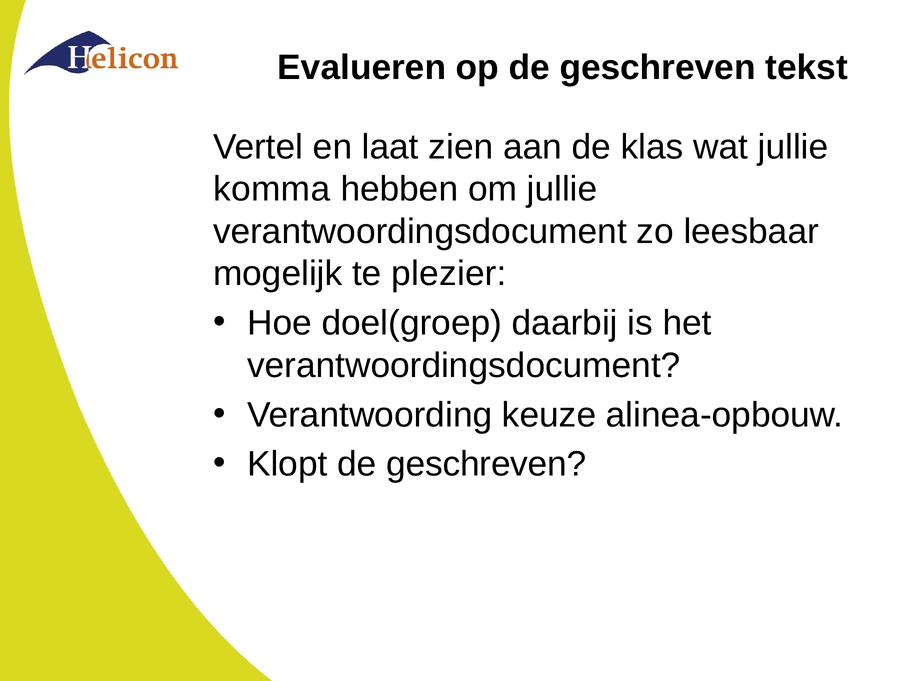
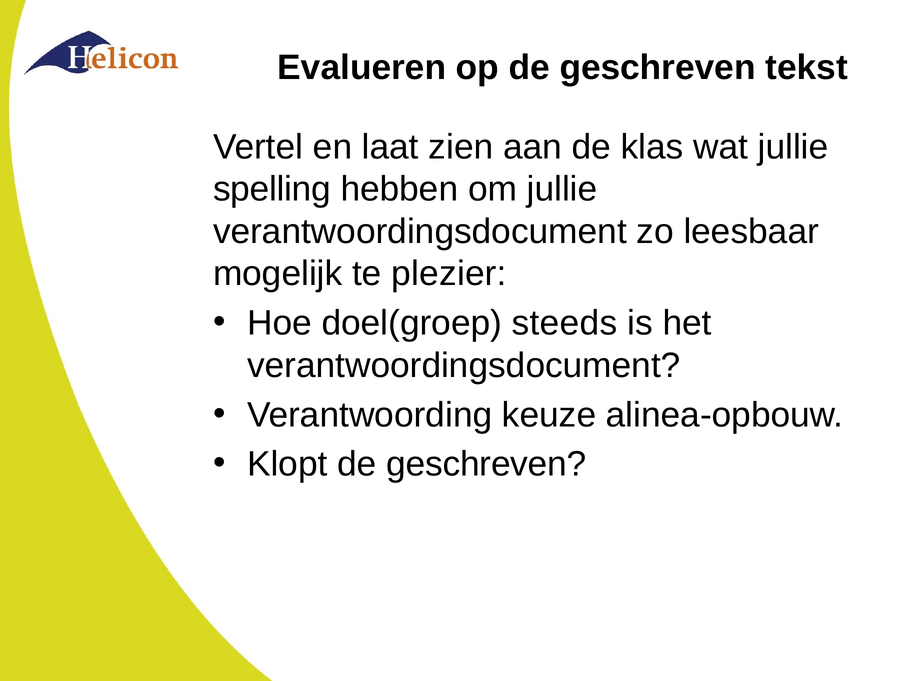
komma: komma -> spelling
daarbij: daarbij -> steeds
